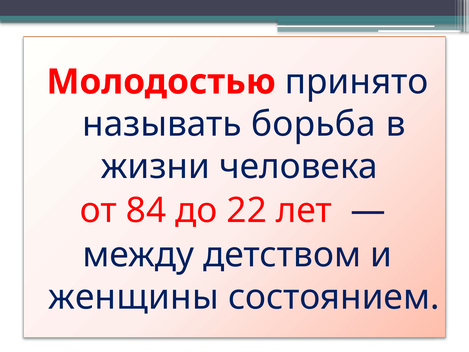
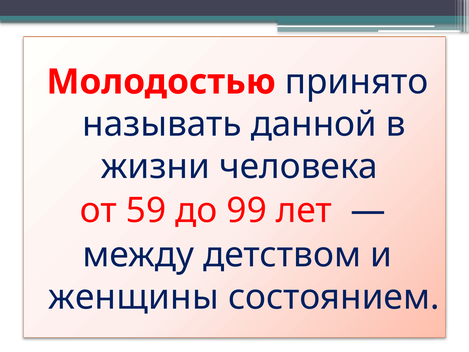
борьба: борьба -> данной
84: 84 -> 59
22: 22 -> 99
